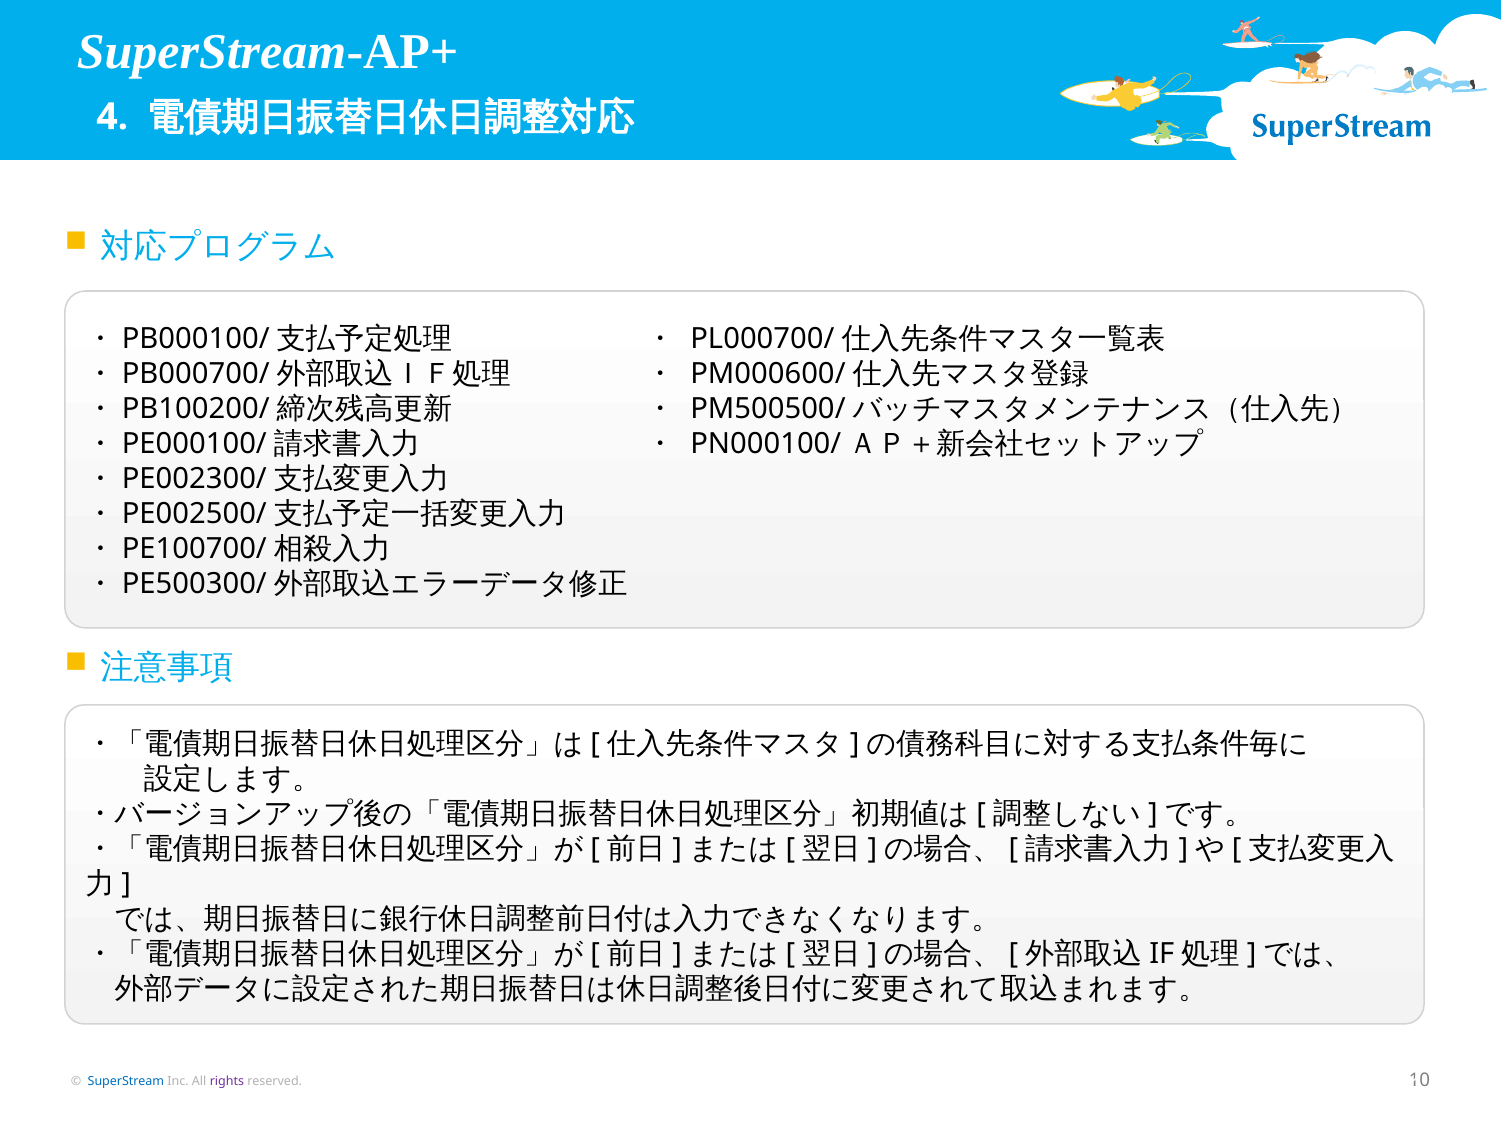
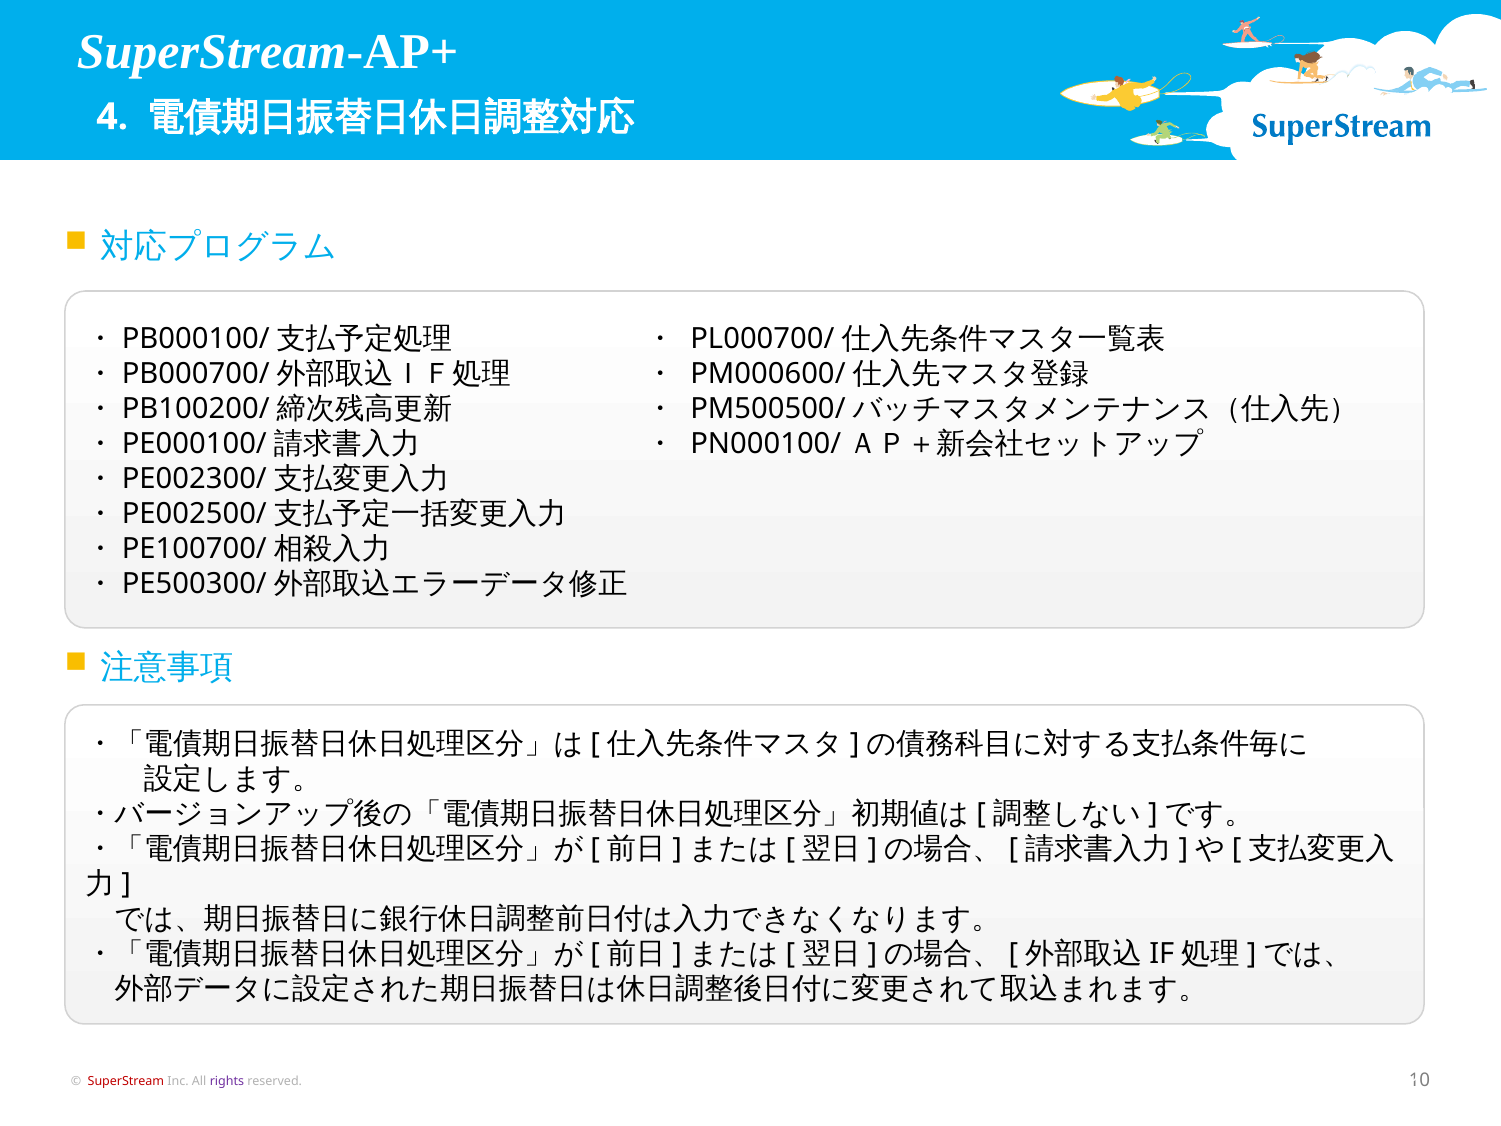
SuperStream colour: blue -> red
